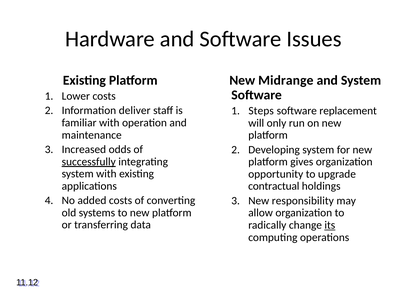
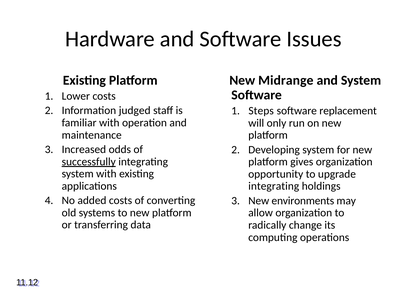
deliver: deliver -> judged
contractual at (274, 186): contractual -> integrating
responsibility: responsibility -> environments
its underline: present -> none
